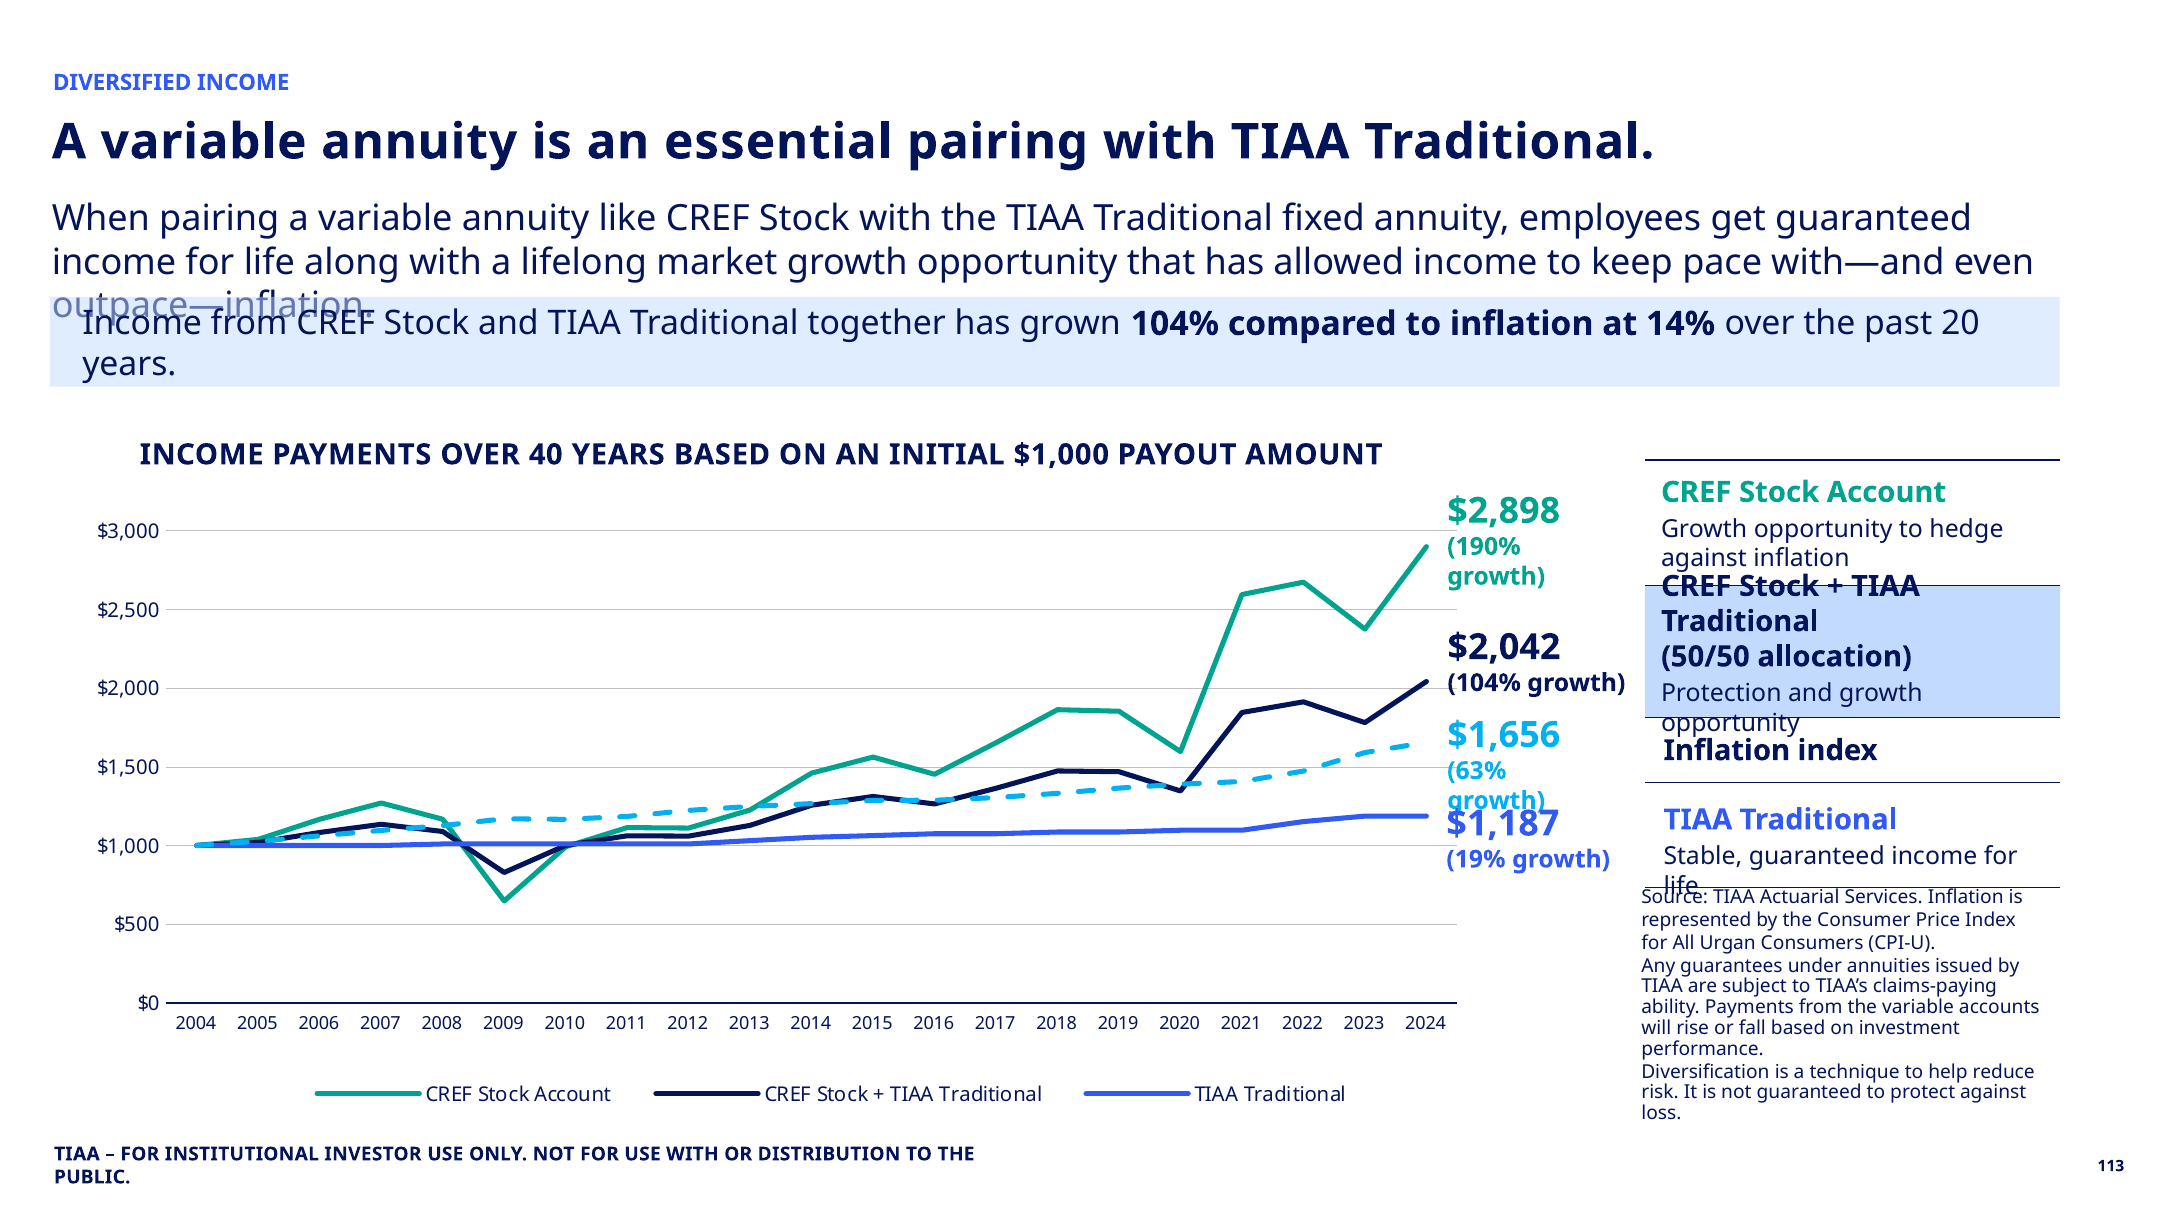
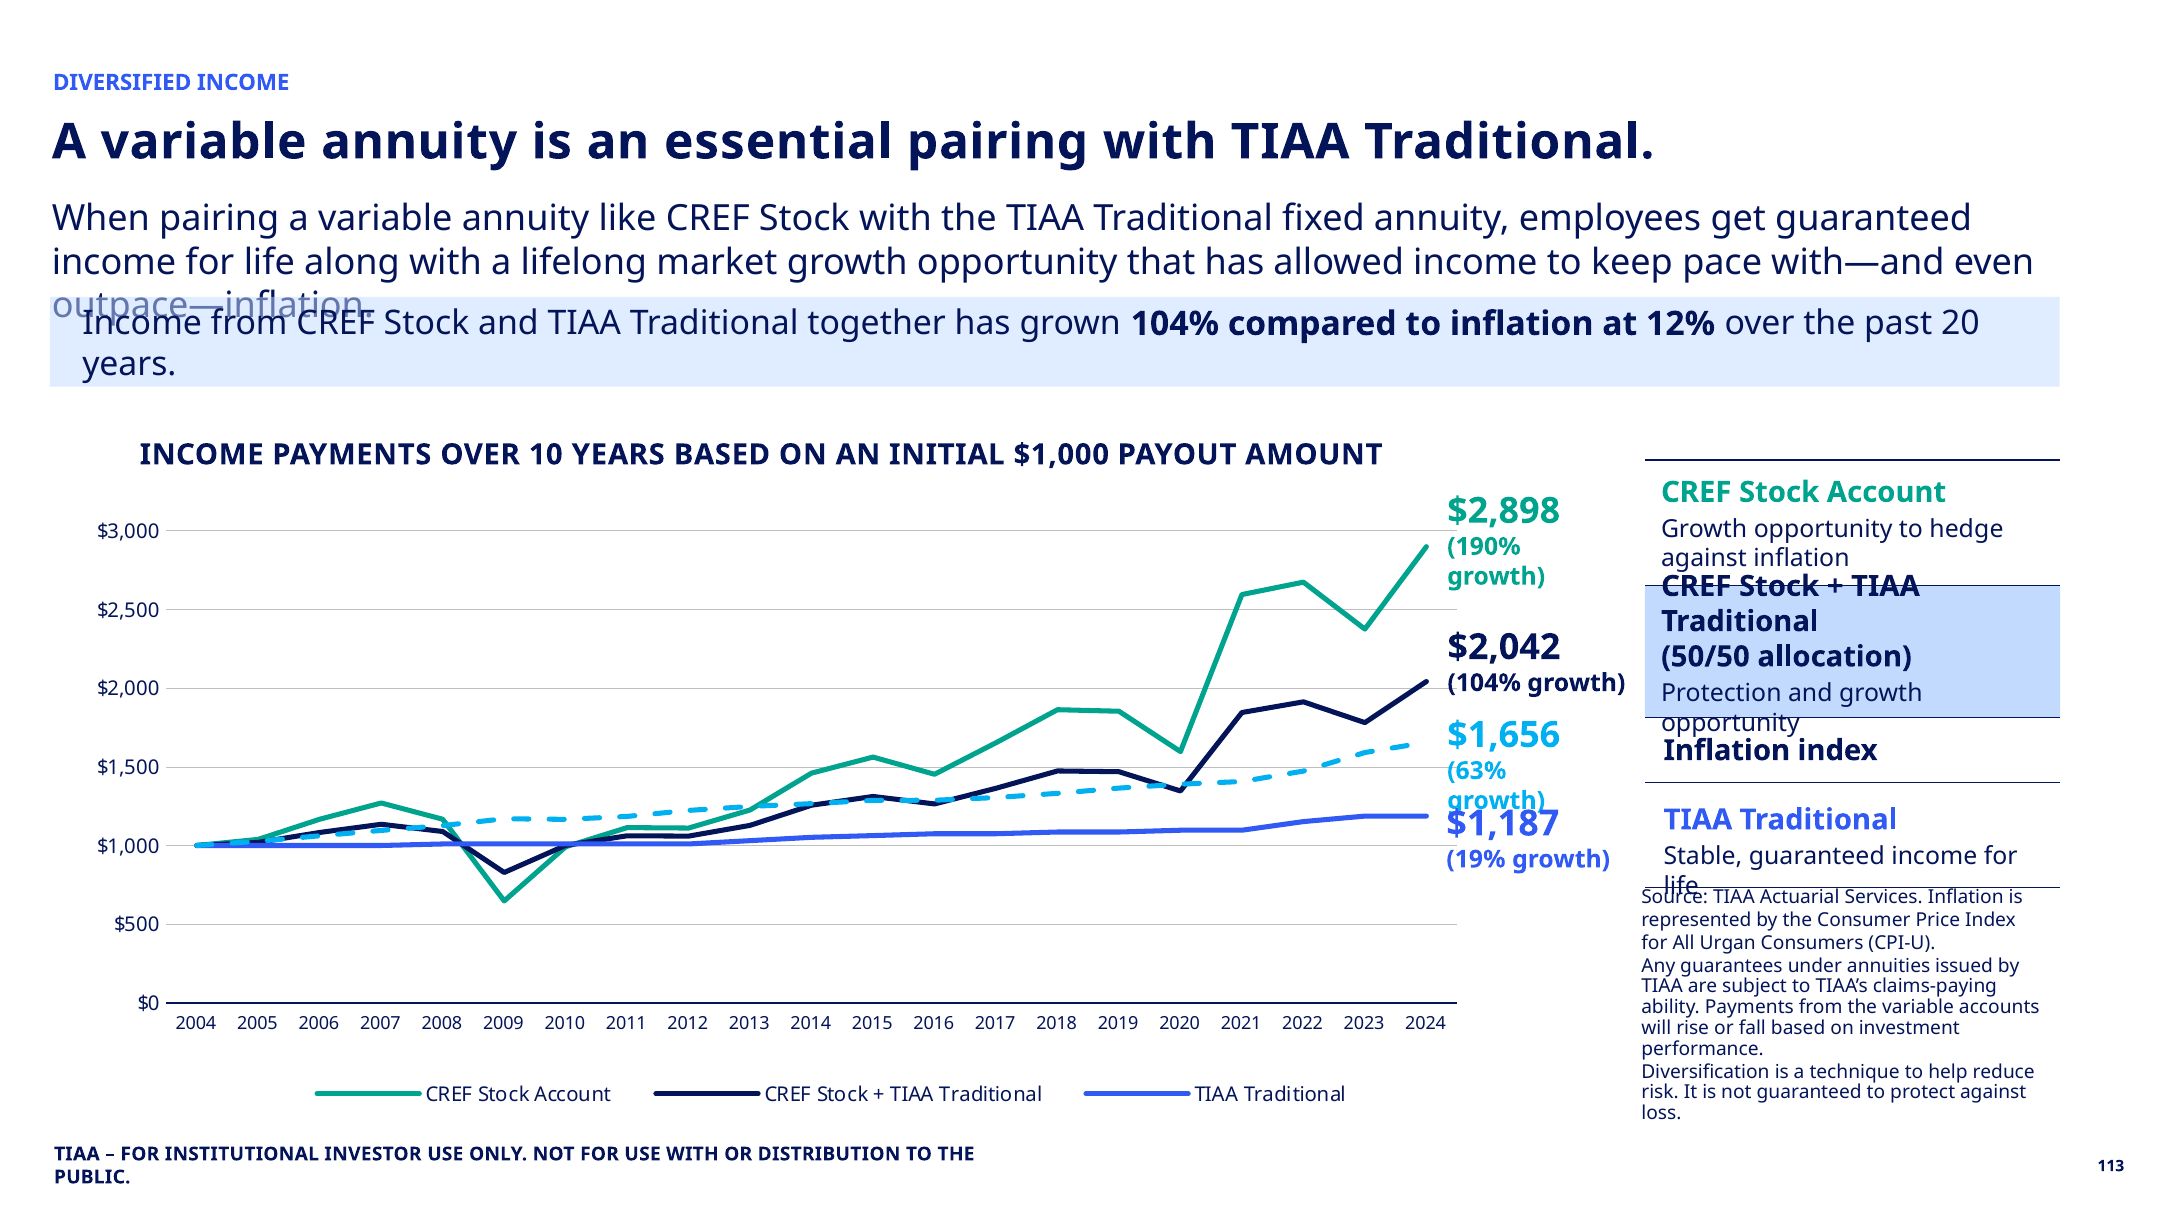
14%: 14% -> 12%
40: 40 -> 10
